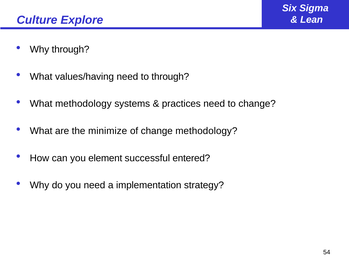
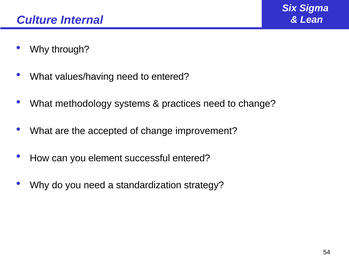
Explore: Explore -> Internal
to through: through -> entered
minimize: minimize -> accepted
change methodology: methodology -> improvement
implementation: implementation -> standardization
